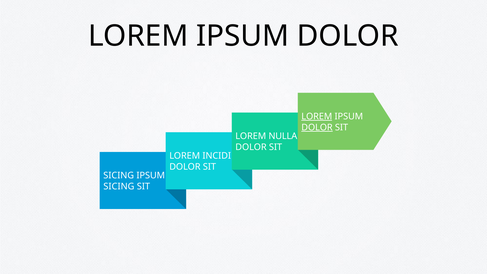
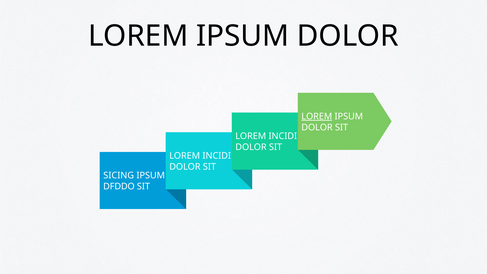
DOLOR at (317, 127) underline: present -> none
NULLA at (283, 136): NULLA -> INCIDI
SICING at (119, 187): SICING -> DFDDO
